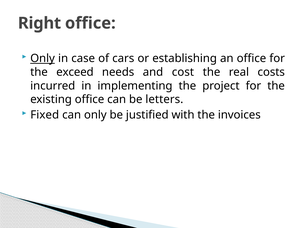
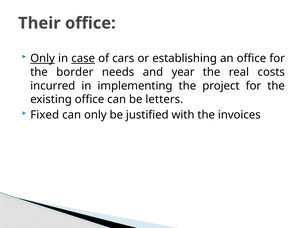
Right: Right -> Their
case underline: none -> present
exceed: exceed -> border
cost: cost -> year
